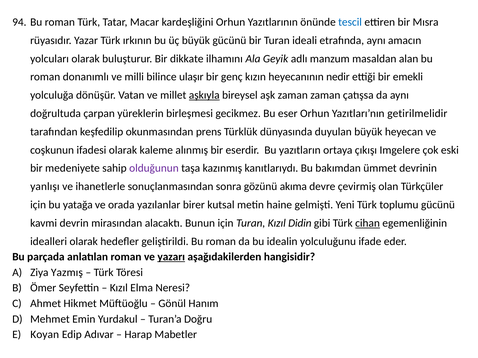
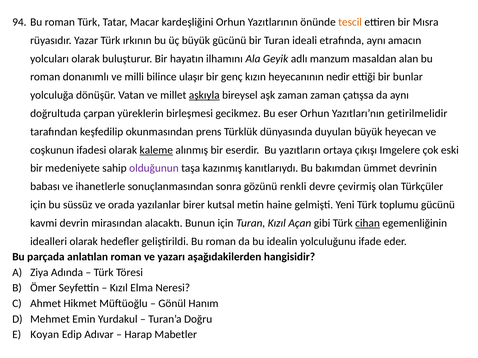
tescil colour: blue -> orange
dikkate: dikkate -> hayatın
emekli: emekli -> bunlar
kaleme underline: none -> present
yanlışı: yanlışı -> babası
akıma: akıma -> renkli
yatağa: yatağa -> süssüz
Didin: Didin -> Açan
yazarı underline: present -> none
Yazmış: Yazmış -> Adında
